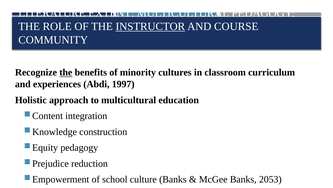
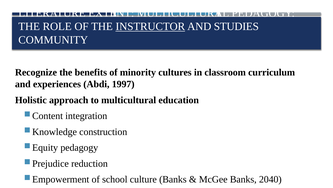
COURSE: COURSE -> STUDIES
the at (66, 72) underline: present -> none
2053: 2053 -> 2040
